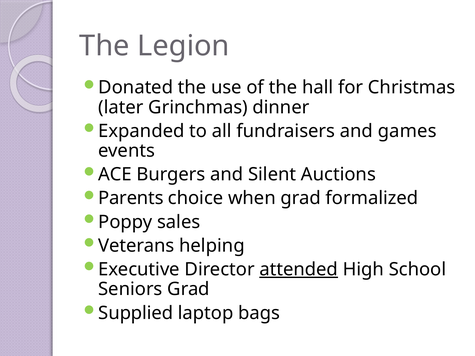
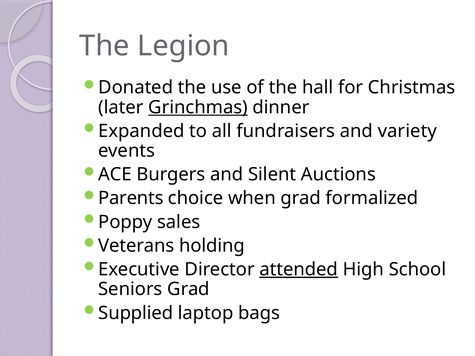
Grinchmas underline: none -> present
games: games -> variety
helping: helping -> holding
